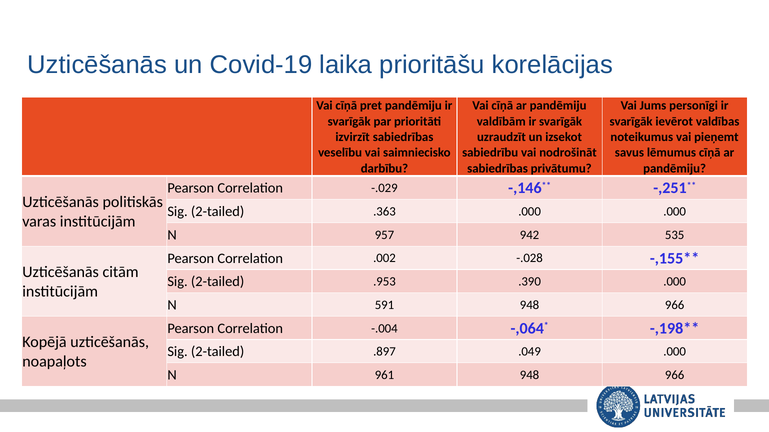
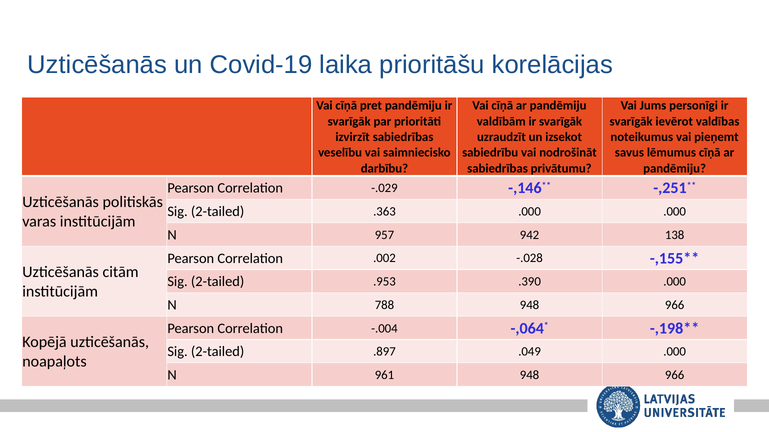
535: 535 -> 138
591: 591 -> 788
